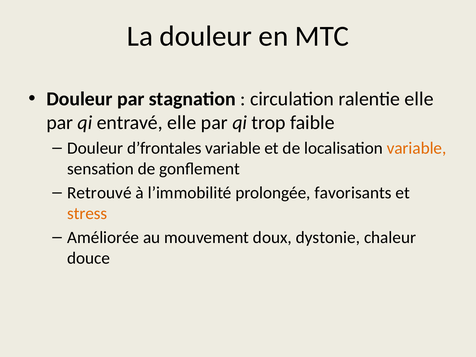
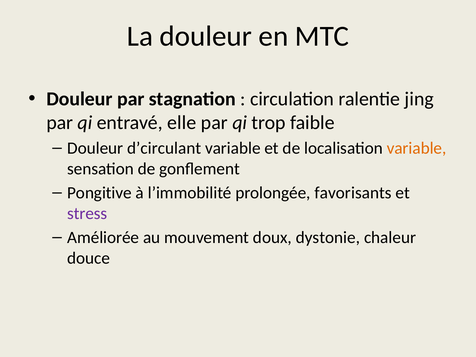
ralentie elle: elle -> jing
d’frontales: d’frontales -> d’circulant
Retrouvé: Retrouvé -> Pongitive
stress colour: orange -> purple
